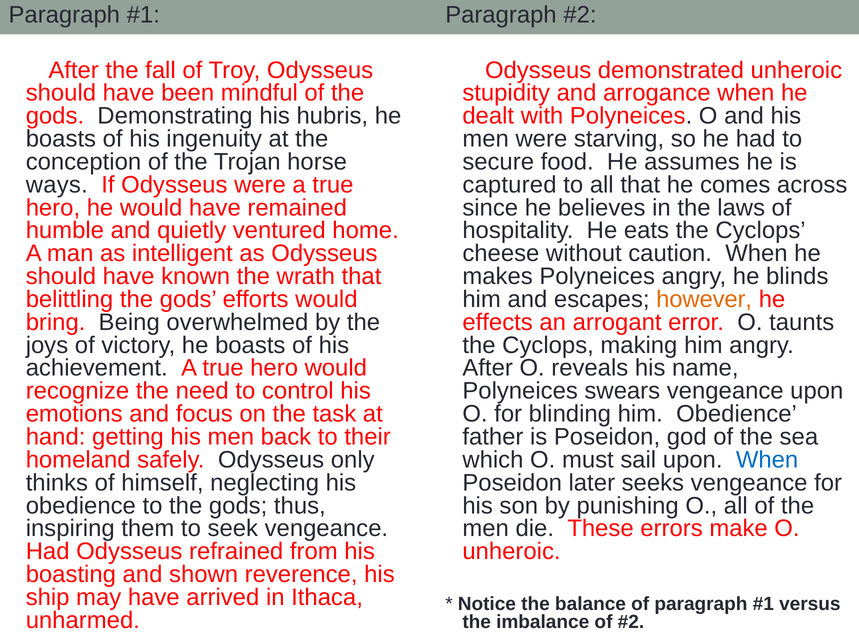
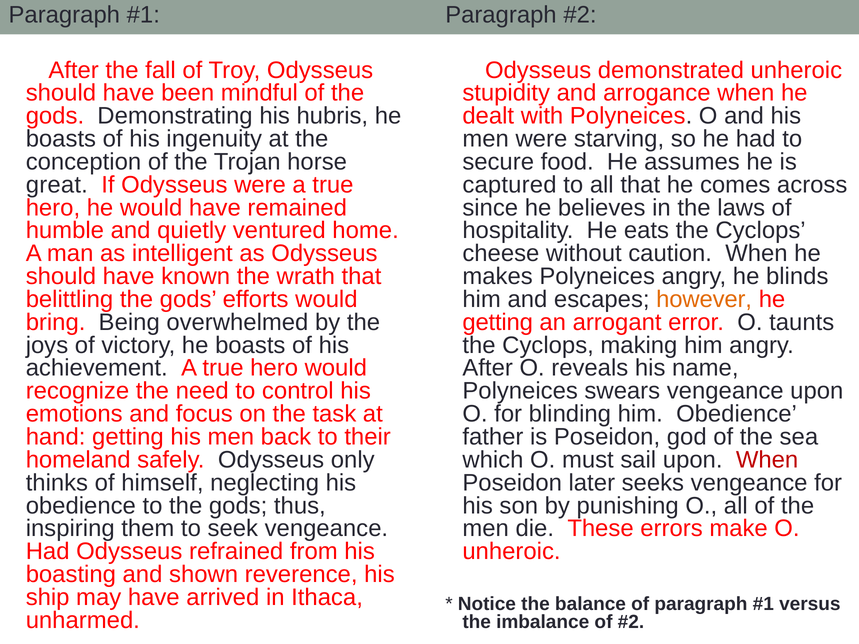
ways: ways -> great
effects at (498, 322): effects -> getting
When at (767, 460) colour: blue -> red
